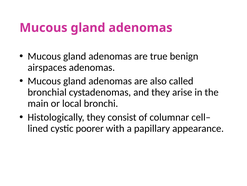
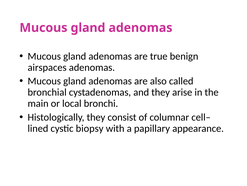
poorer: poorer -> biopsy
